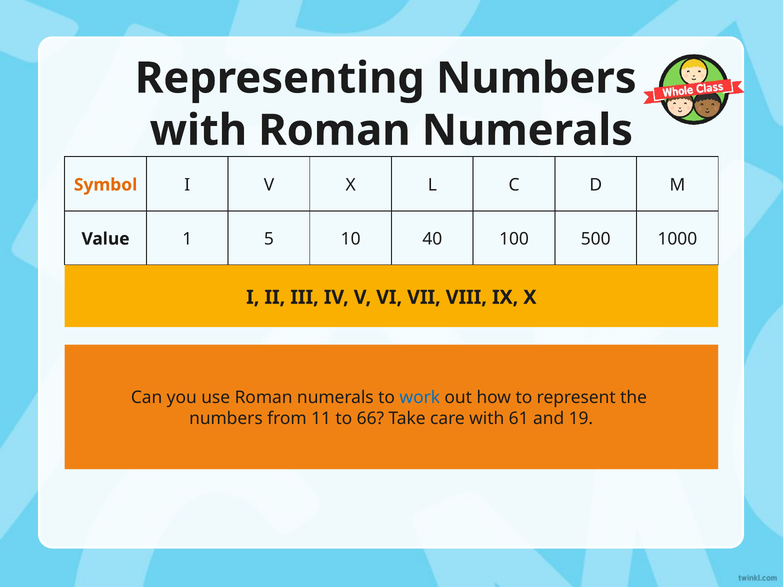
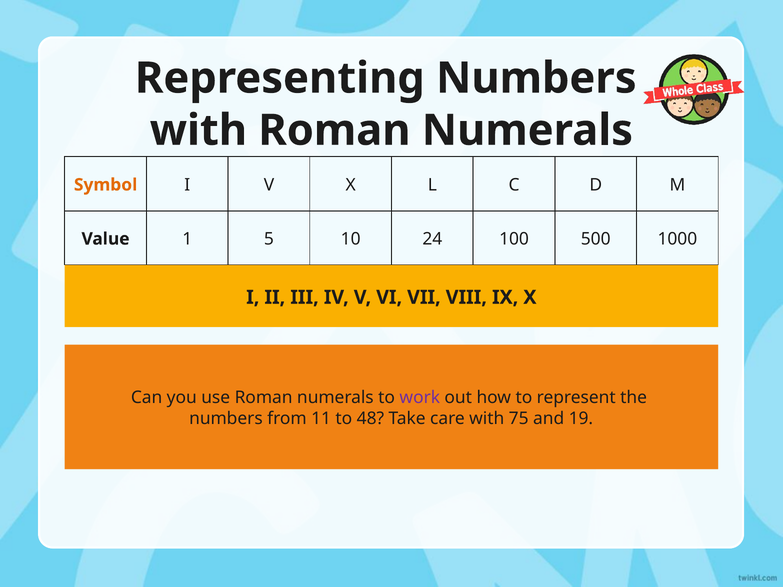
40: 40 -> 24
work colour: blue -> purple
66: 66 -> 48
61: 61 -> 75
